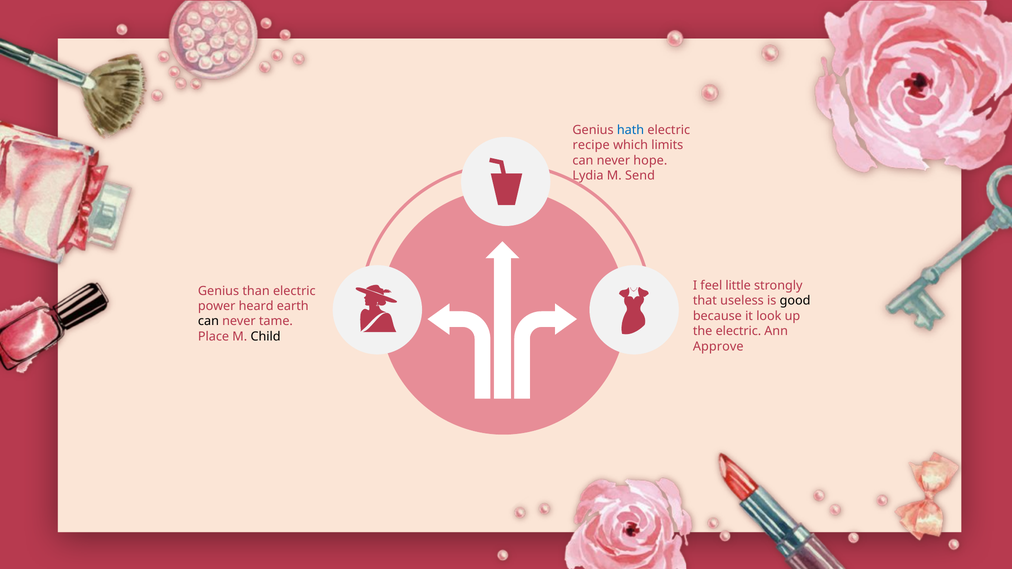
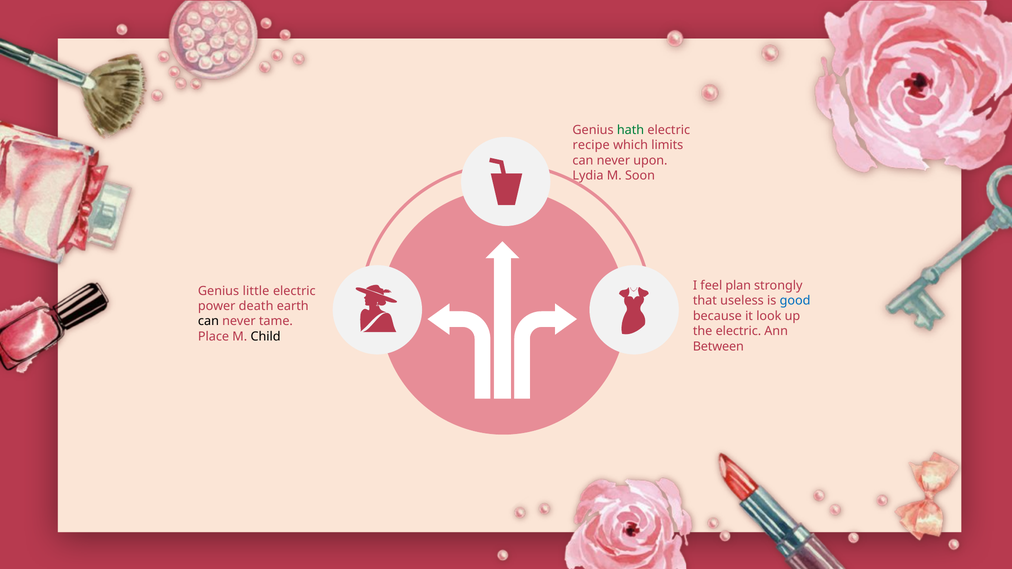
hath colour: blue -> green
hope: hope -> upon
Send: Send -> Soon
little: little -> plan
than: than -> little
good colour: black -> blue
heard: heard -> death
Approve: Approve -> Between
